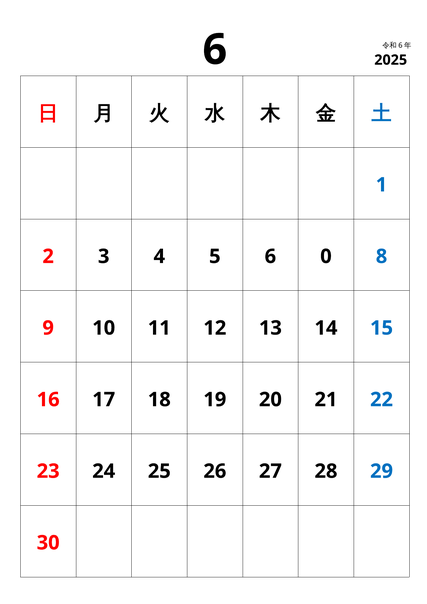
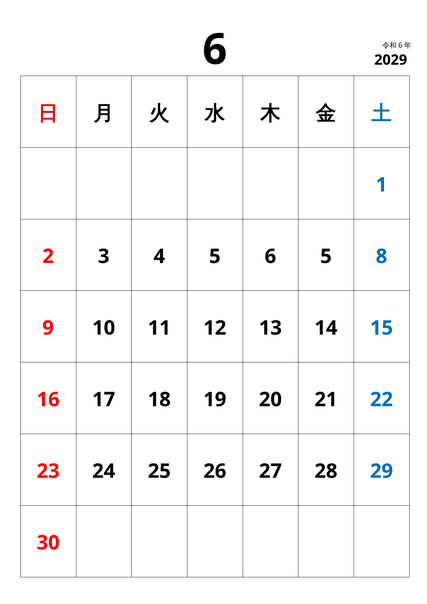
2025: 2025 -> 2029
6 0: 0 -> 5
